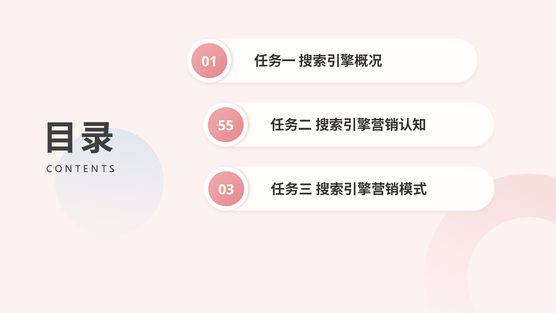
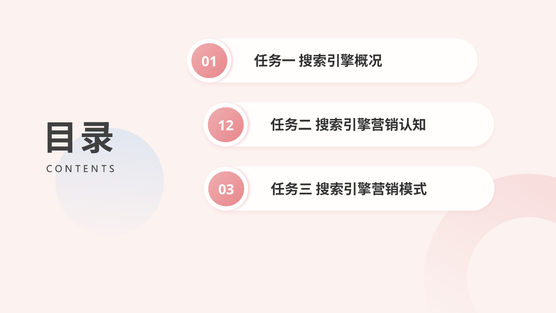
55: 55 -> 12
